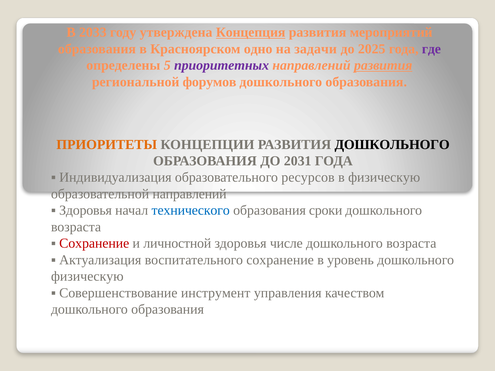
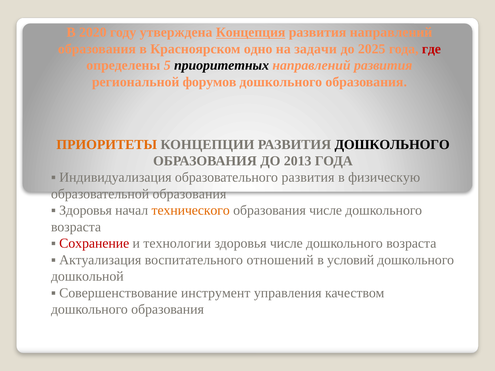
2033: 2033 -> 2020
развития мероприятий: мероприятий -> направлений
где colour: purple -> red
приоритетных colour: purple -> black
развития at (383, 65) underline: present -> none
2031: 2031 -> 2013
образовательного ресурсов: ресурсов -> развития
образовательной направлений: направлений -> образования
технического colour: blue -> orange
образования сроки: сроки -> числе
личностной: личностной -> технологии
воспитательного сохранение: сохранение -> отношений
уровень: уровень -> условий
физическую at (87, 277): физическую -> дошкольной
